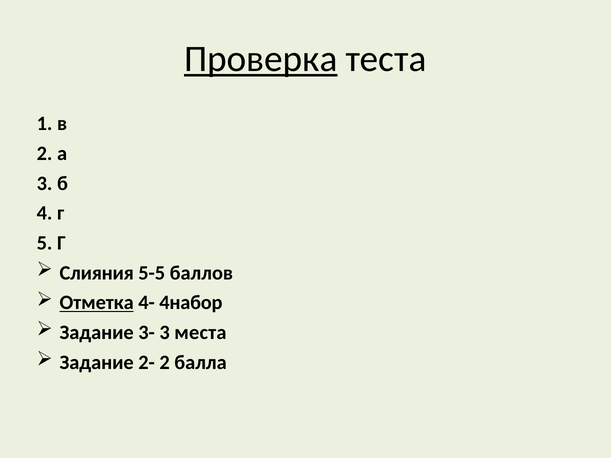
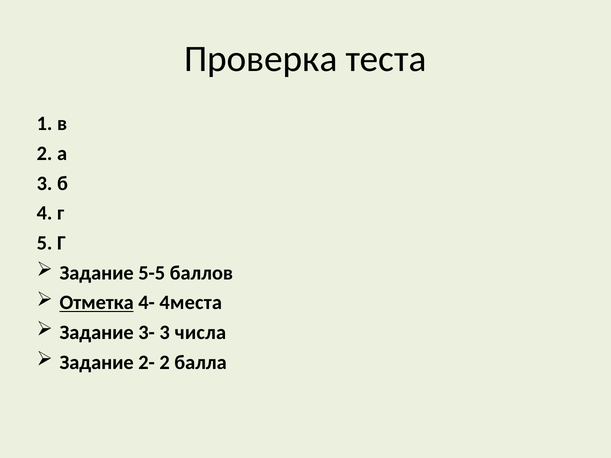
Проверка underline: present -> none
Слияния at (97, 273): Слияния -> Задание
4набор: 4набор -> 4места
места: места -> числа
